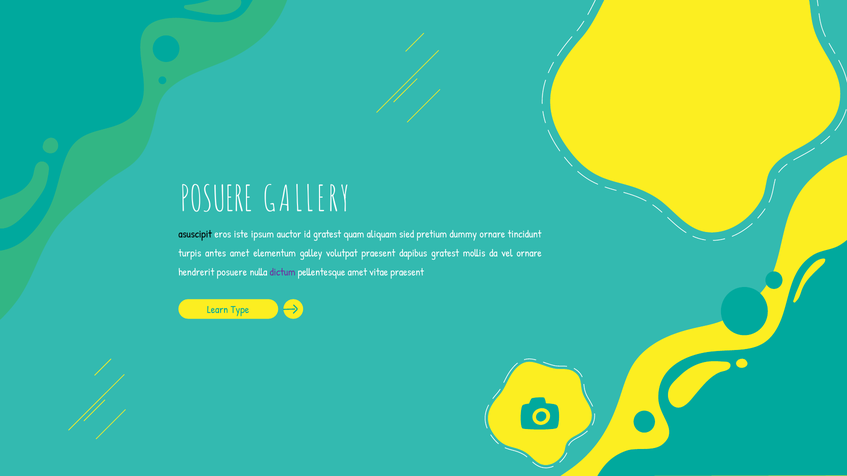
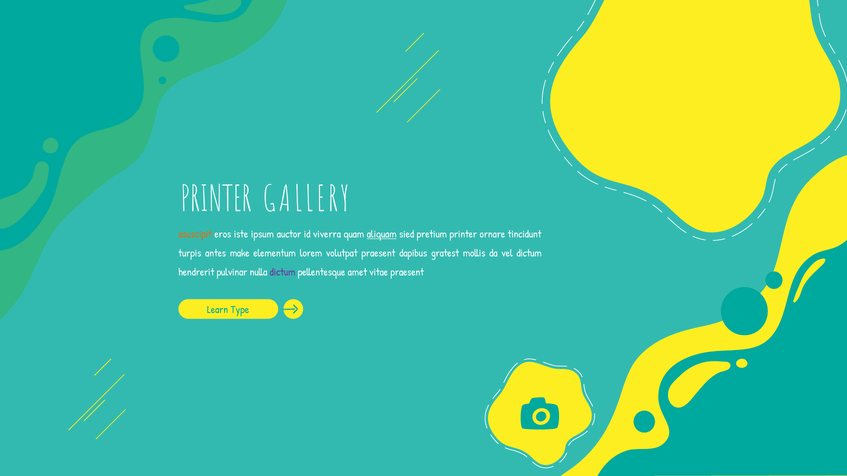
POSUERE at (216, 200): POSUERE -> PRINTER
asuscipit colour: black -> orange
id gratest: gratest -> viverra
aliquam underline: none -> present
pretium dummy: dummy -> printer
antes amet: amet -> make
galley: galley -> lorem
vel ornare: ornare -> dictum
hendrerit posuere: posuere -> pulvinar
